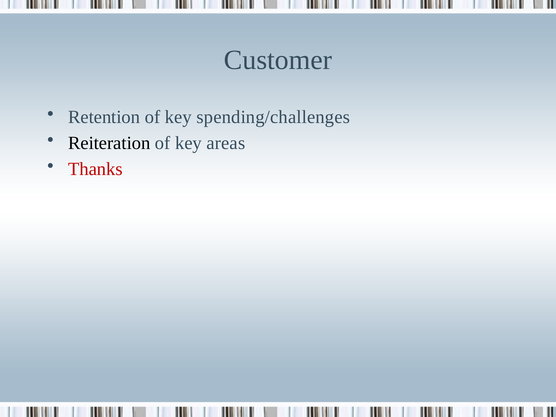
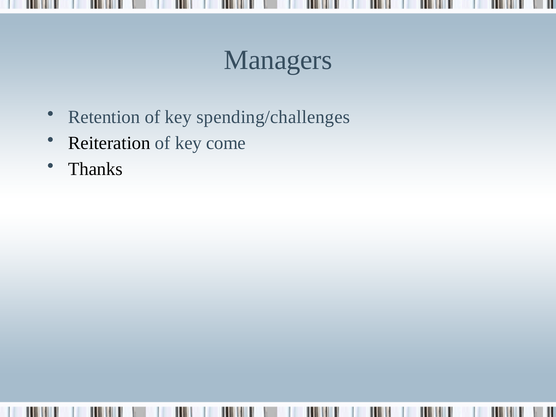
Customer: Customer -> Managers
areas: areas -> come
Thanks colour: red -> black
